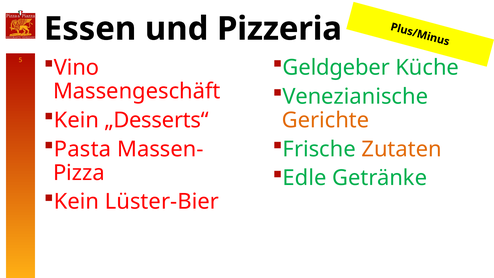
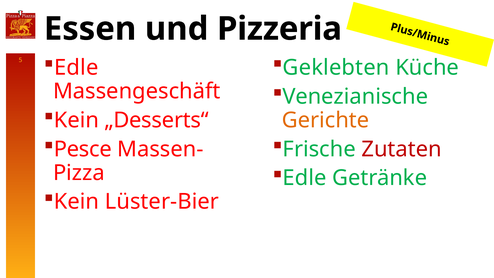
Vino at (77, 68): Vino -> Edle
Geldgeber: Geldgeber -> Geklebten
Pasta: Pasta -> Pesce
Zutaten colour: orange -> red
